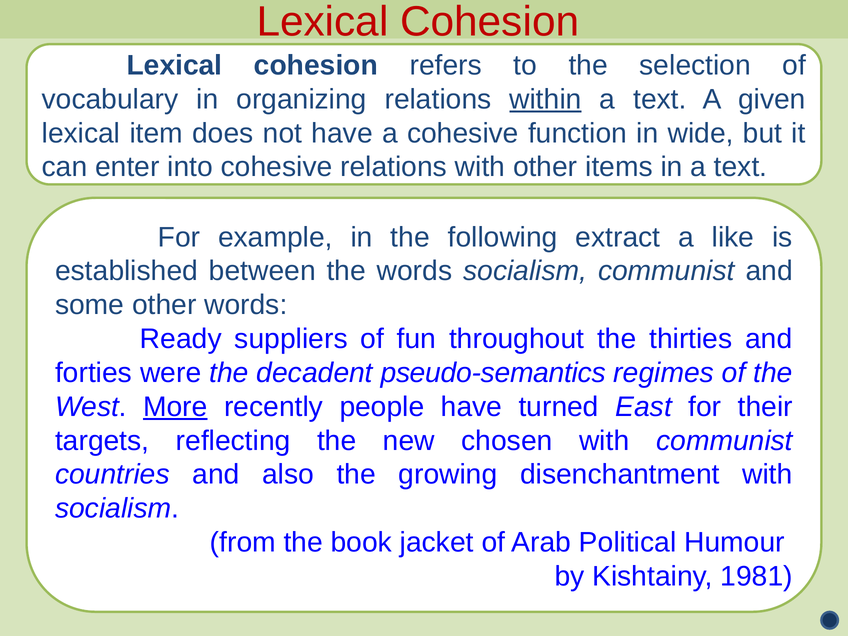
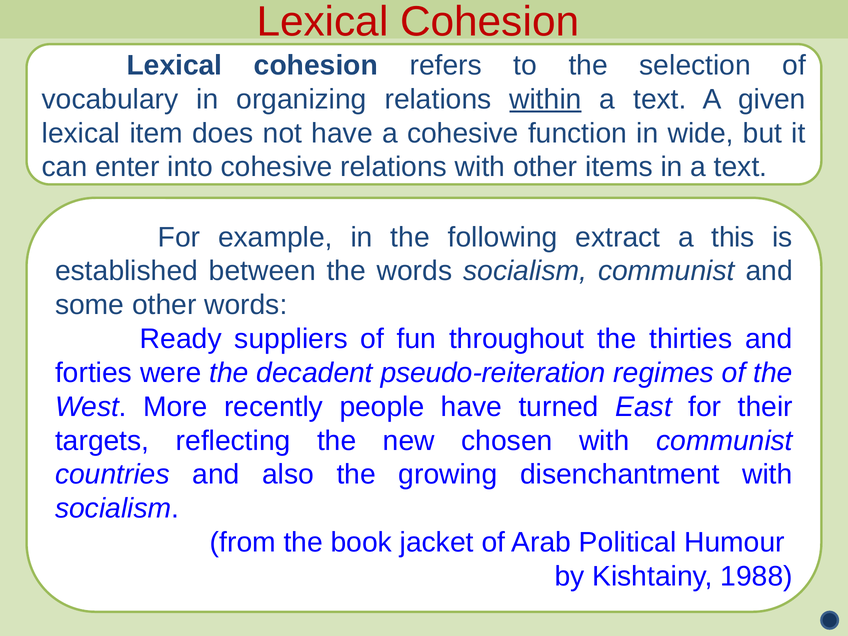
like: like -> this
pseudo-semantics: pseudo-semantics -> pseudo-reiteration
More underline: present -> none
1981: 1981 -> 1988
